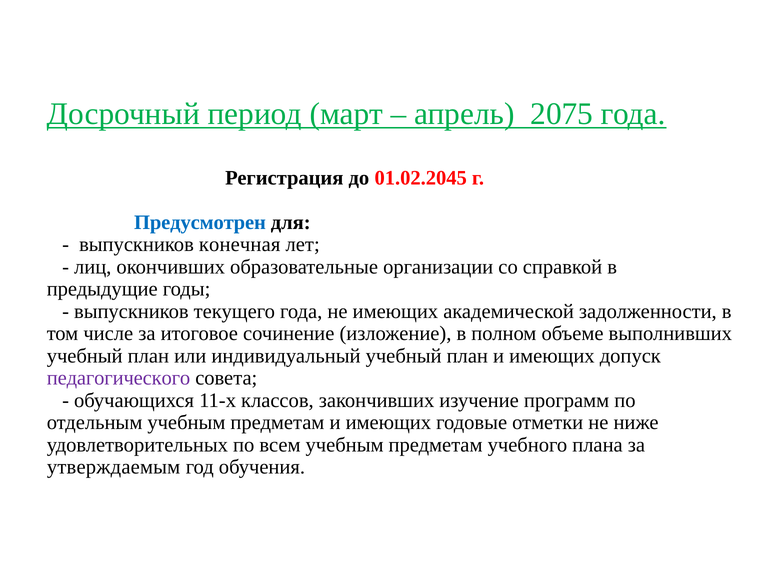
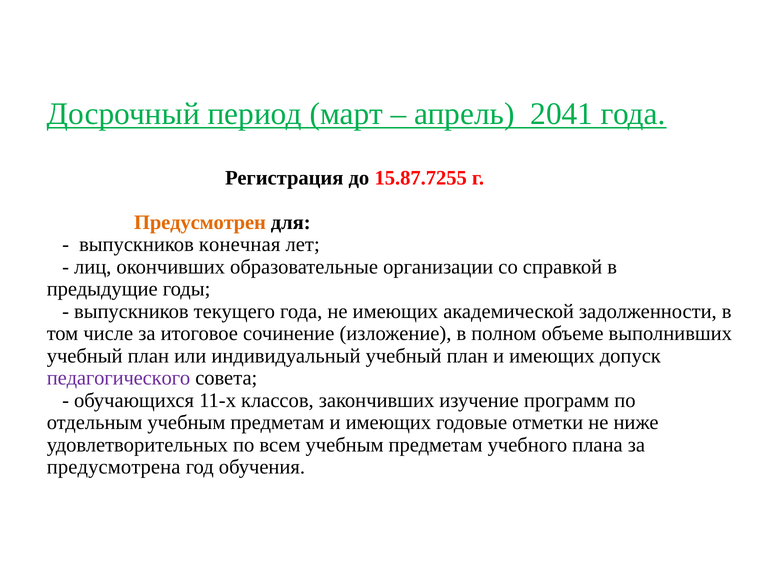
2075: 2075 -> 2041
01.02.2045: 01.02.2045 -> 15.87.7255
Предусмотрен colour: blue -> orange
утверждаемым: утверждаемым -> предусмотрена
